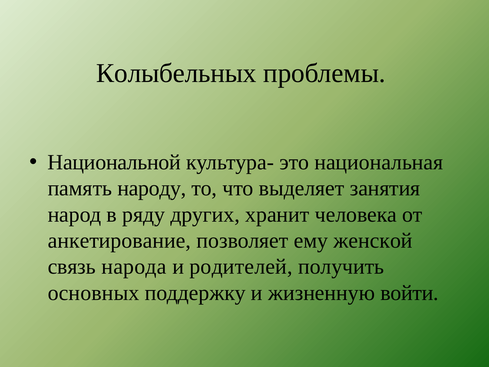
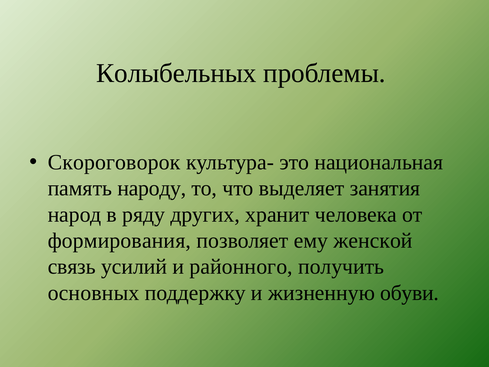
Национальной: Национальной -> Скороговорок
анкетирование: анкетирование -> формирования
народа: народа -> усилий
родителей: родителей -> районного
войти: войти -> обуви
